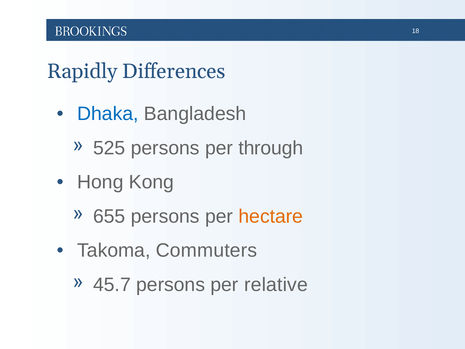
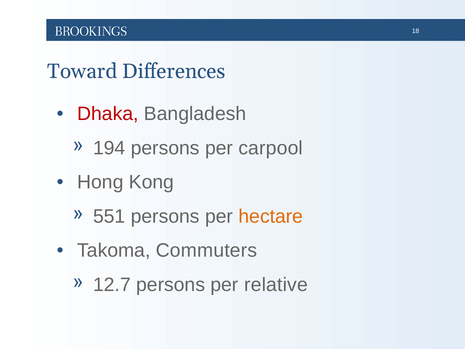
Rapidly: Rapidly -> Toward
Dhaka colour: blue -> red
525: 525 -> 194
through: through -> carpool
655: 655 -> 551
45.7: 45.7 -> 12.7
